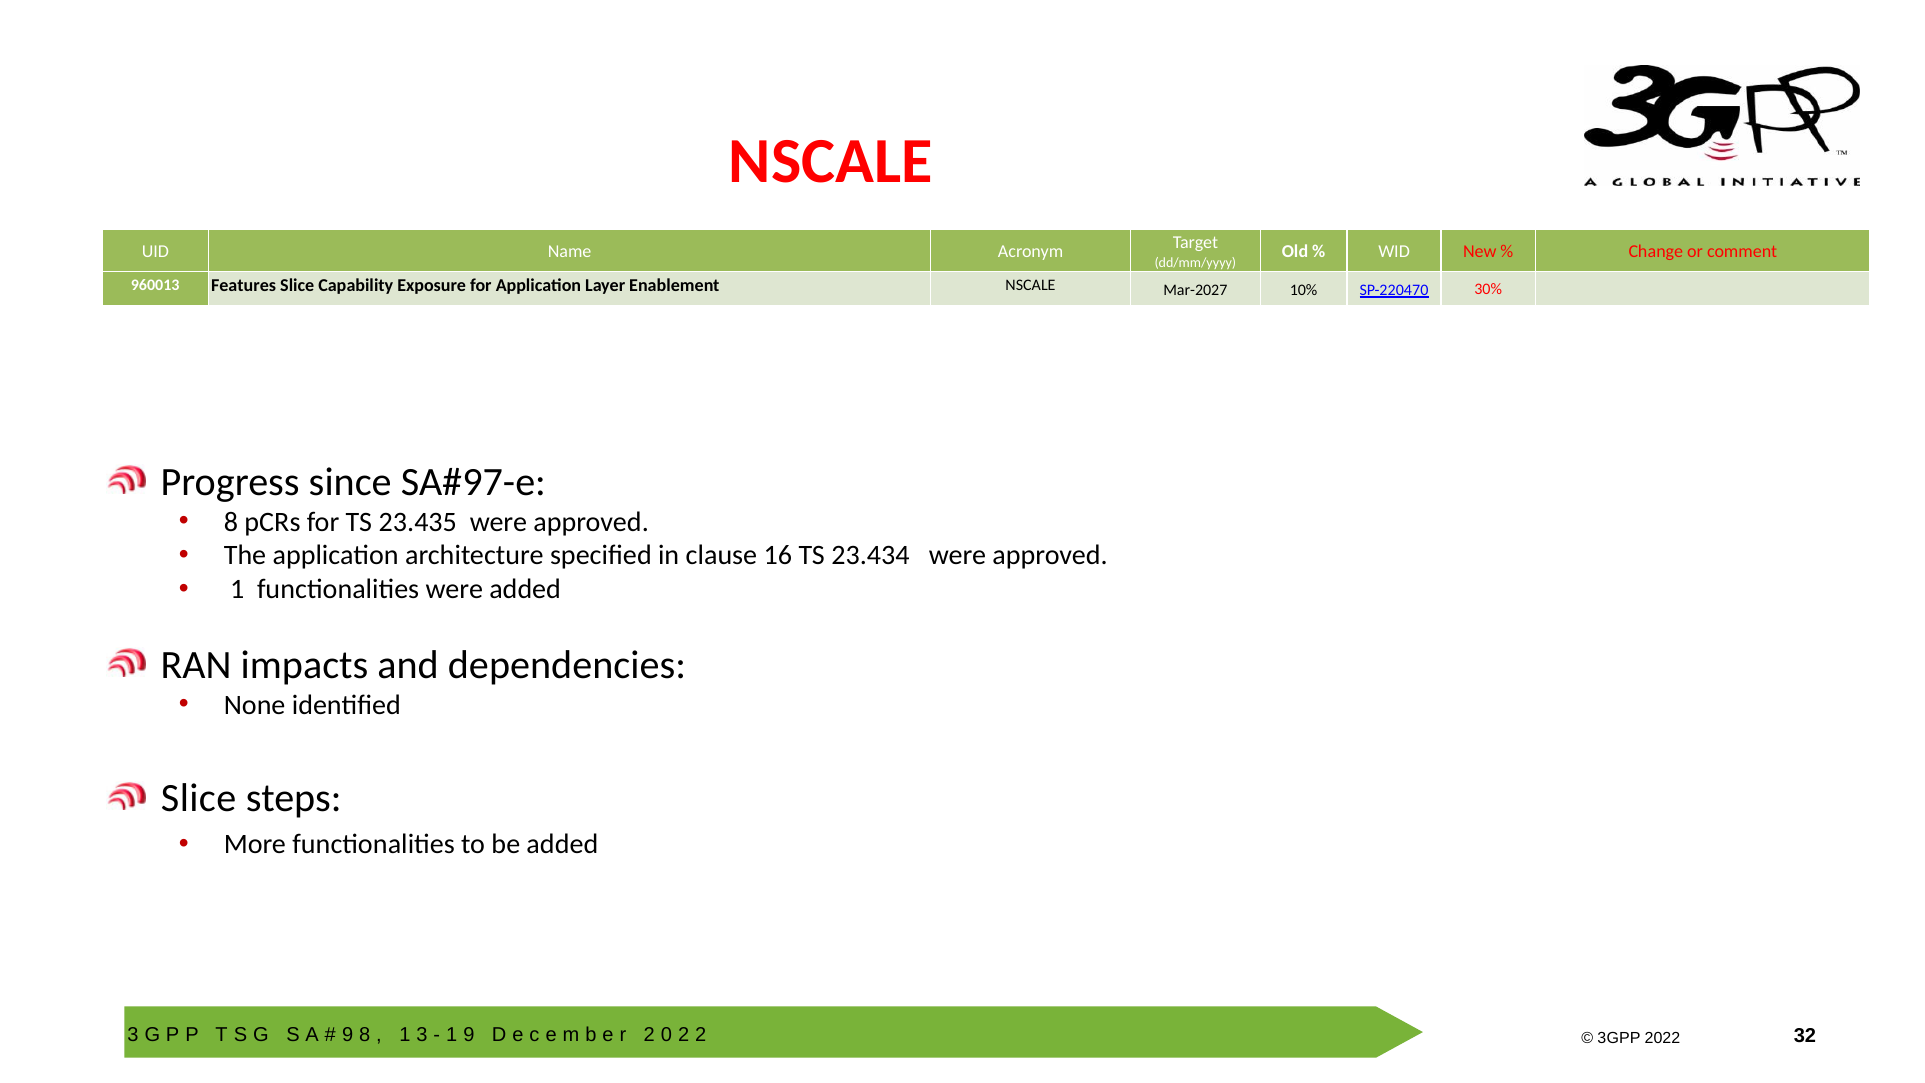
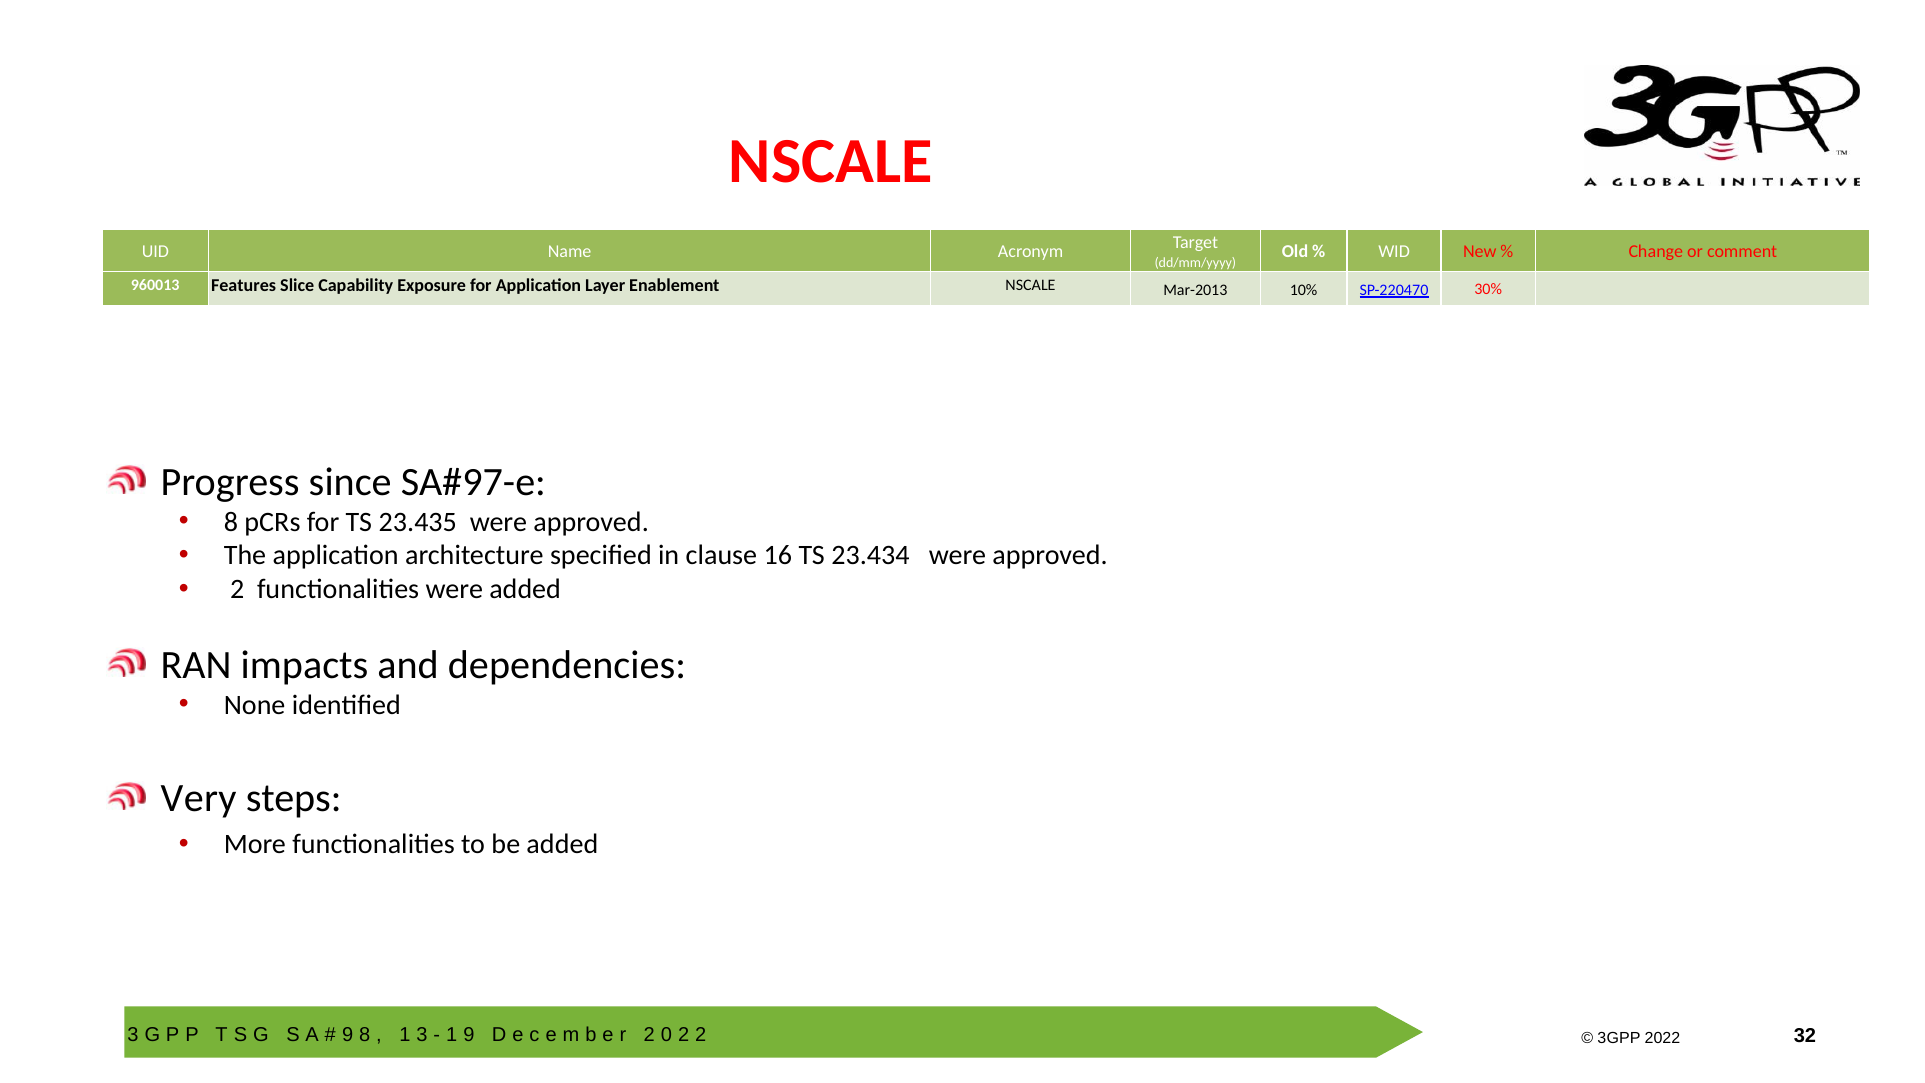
Mar-2027: Mar-2027 -> Mar-2013
1 at (237, 589): 1 -> 2
Slice at (199, 798): Slice -> Very
